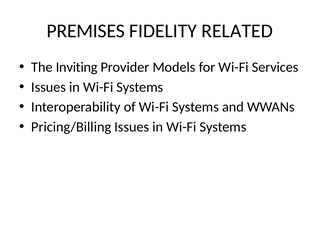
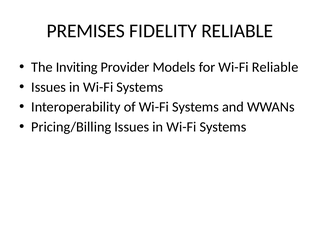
FIDELITY RELATED: RELATED -> RELIABLE
Wi-Fi Services: Services -> Reliable
